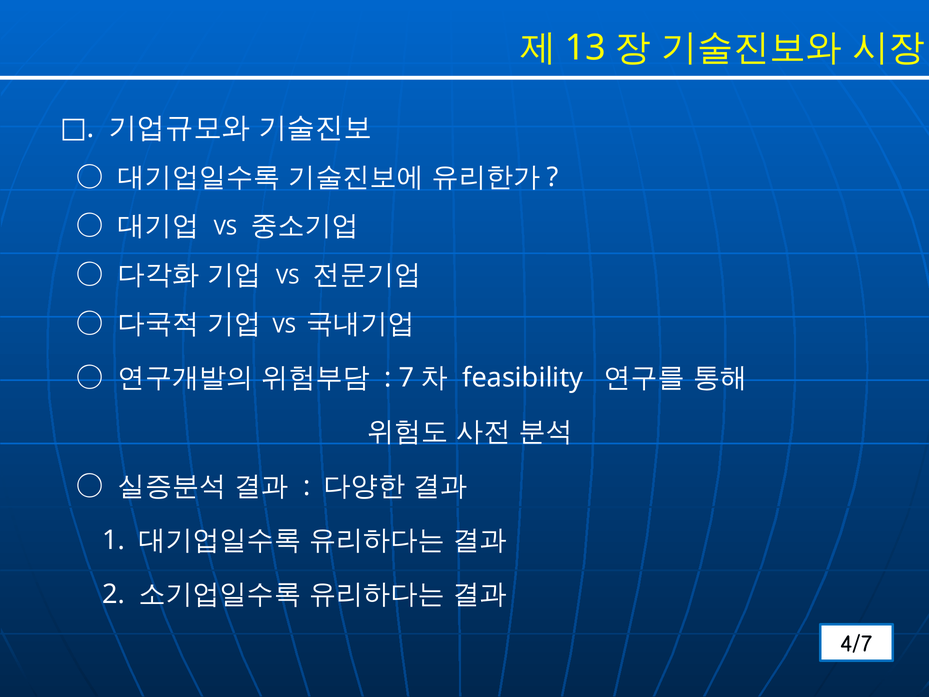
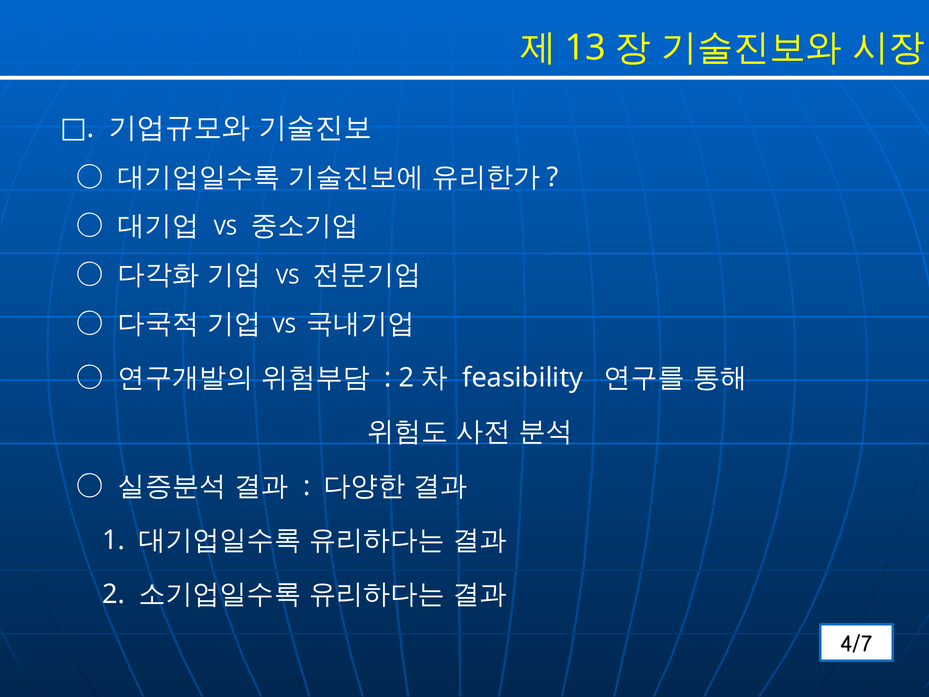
7 at (406, 378): 7 -> 2
